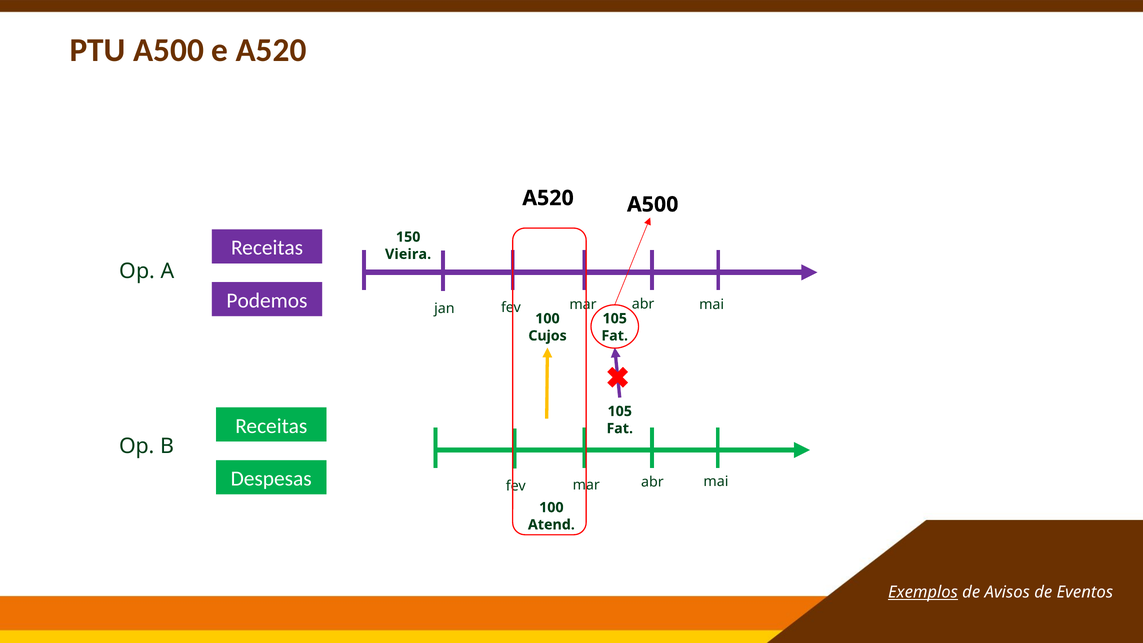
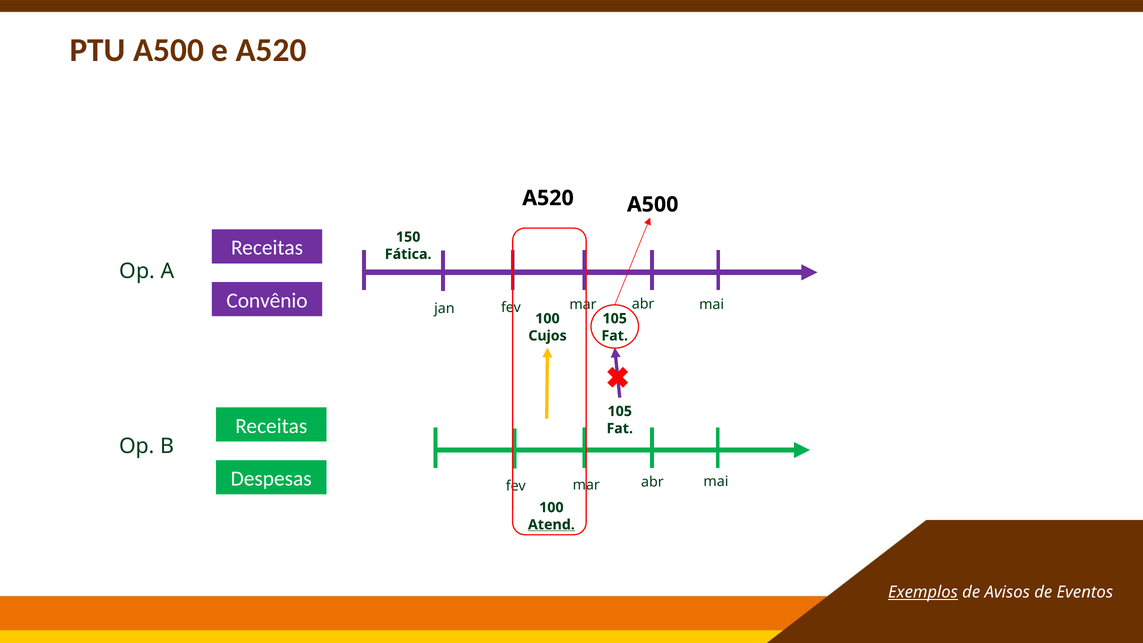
Vieira: Vieira -> Fática
Podemos: Podemos -> Convênio
Atend underline: none -> present
